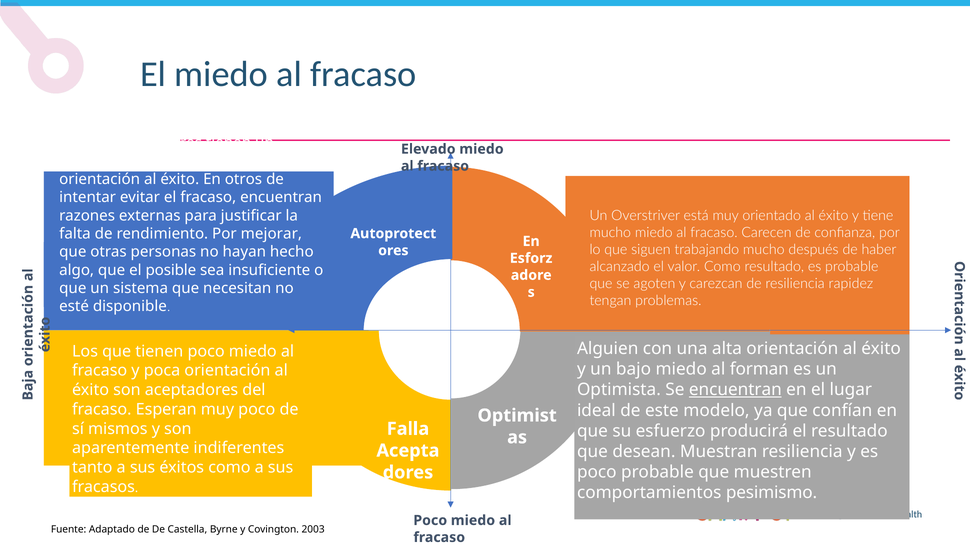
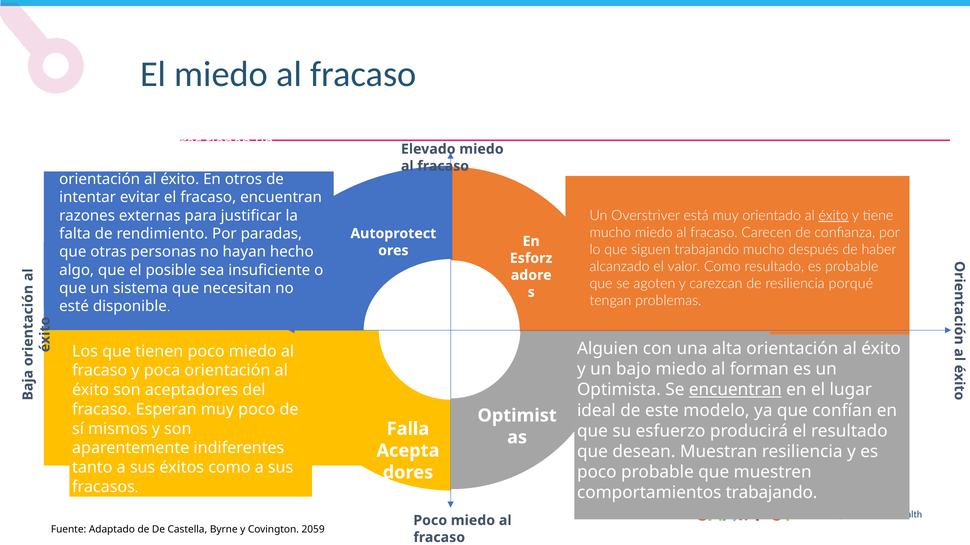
éxito at (834, 216) underline: none -> present
mejorar: mejorar -> paradas
rapidez: rapidez -> porqué
comportamientos pesimismo: pesimismo -> trabajando
2003: 2003 -> 2059
